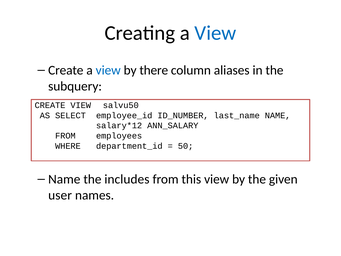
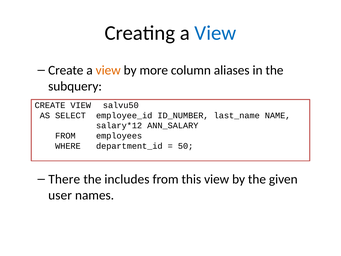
view at (108, 70) colour: blue -> orange
there: there -> more
Name at (64, 179): Name -> There
